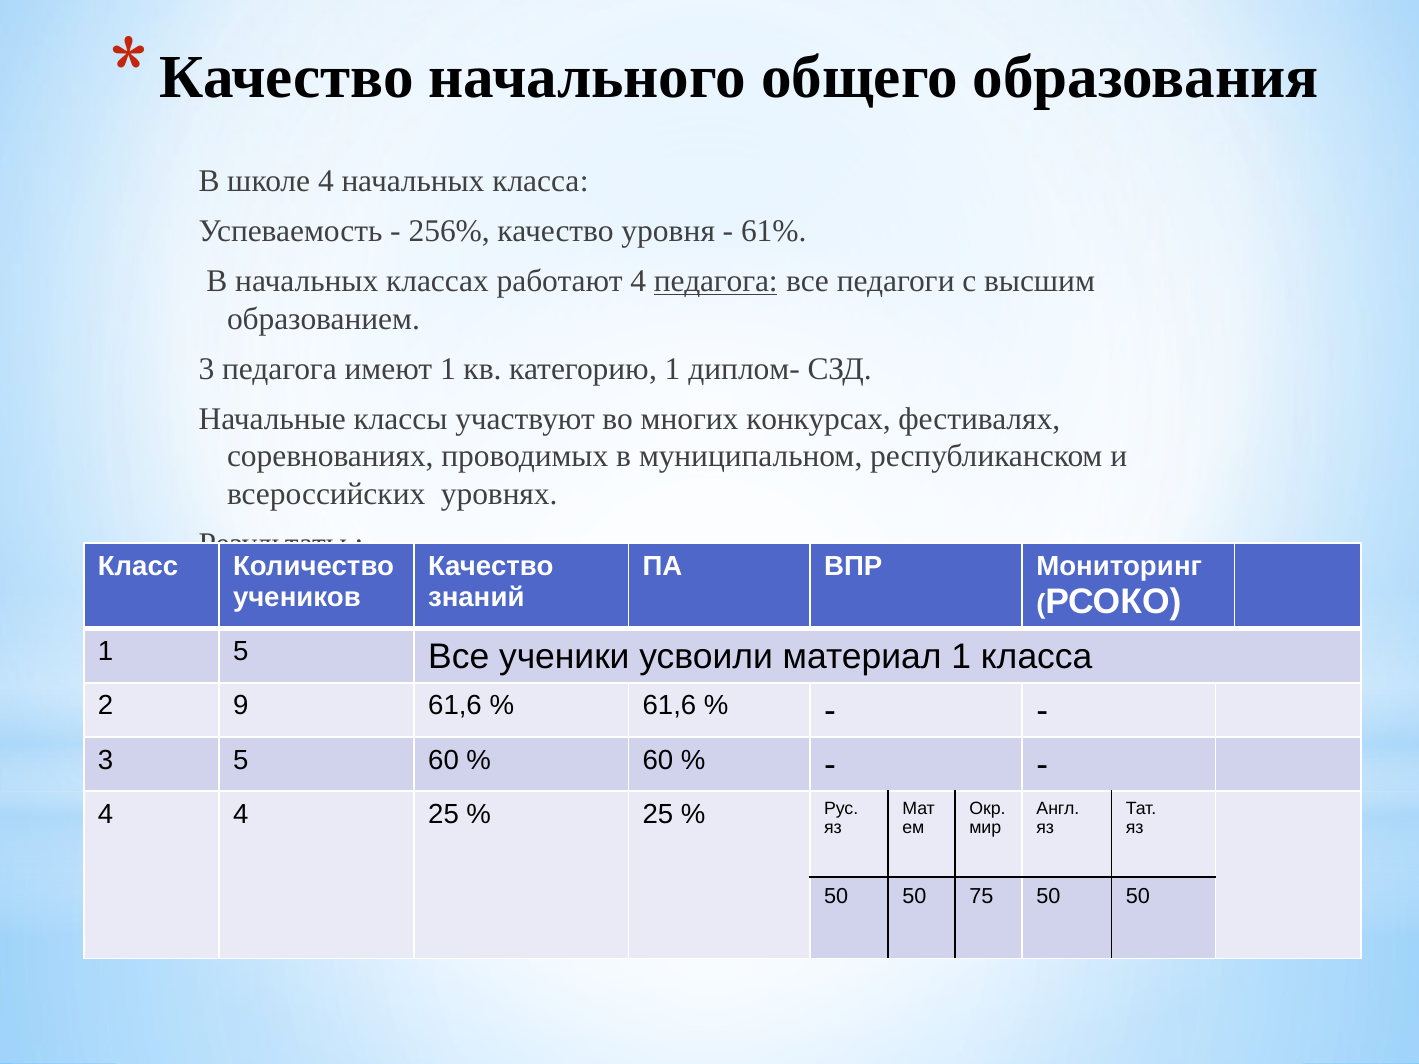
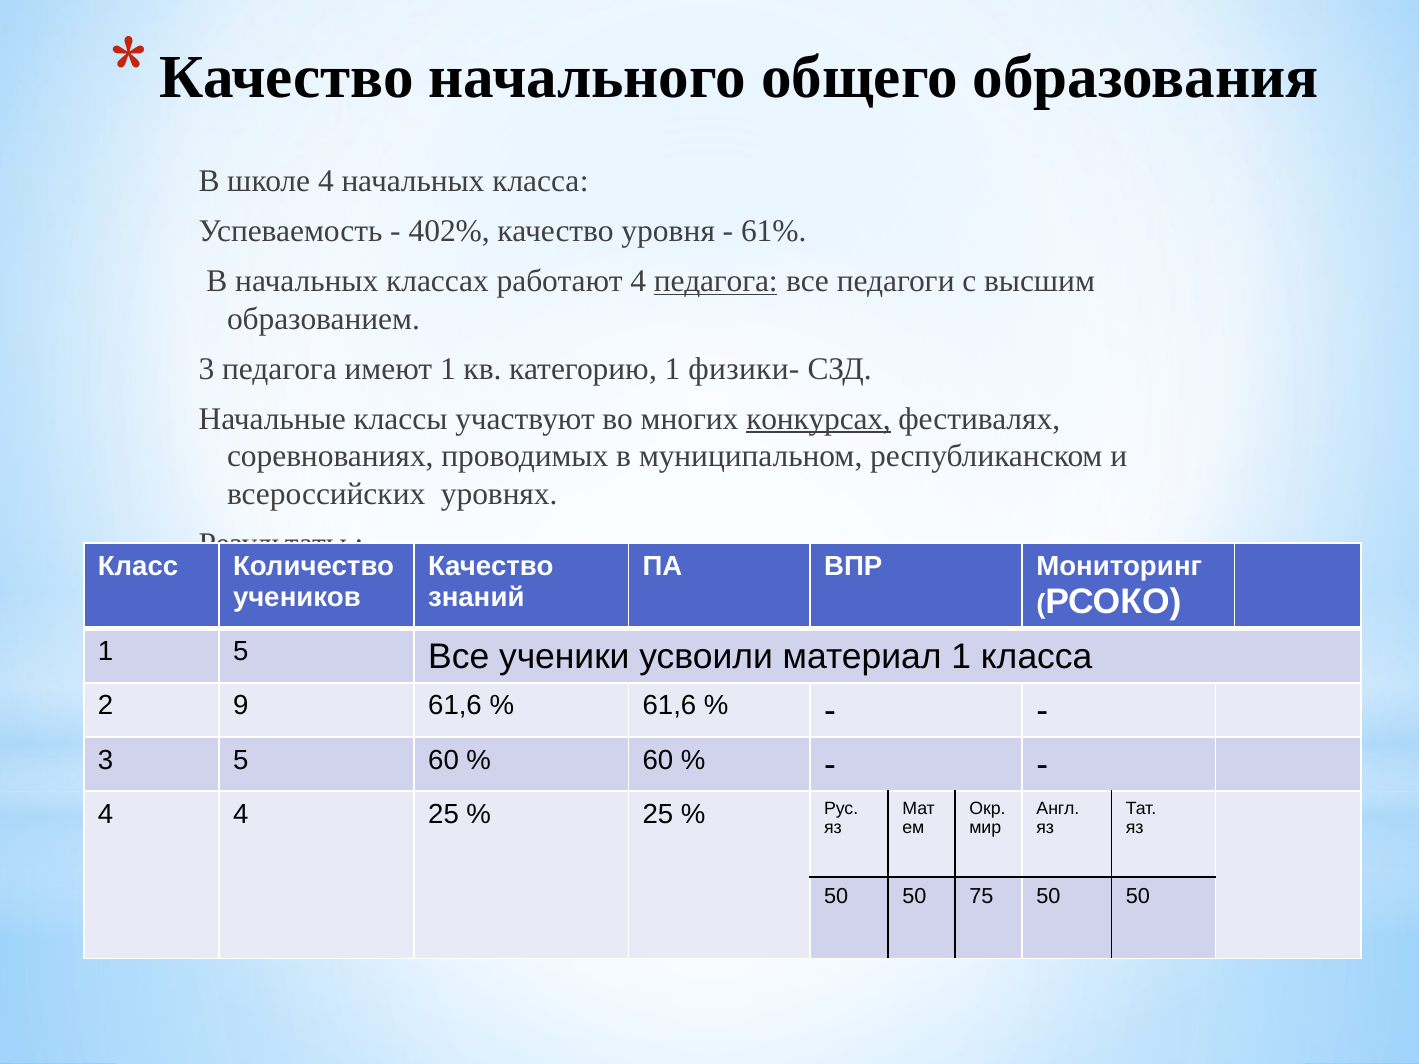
256%: 256% -> 402%
диплом-: диплом- -> физики-
конкурсах underline: none -> present
